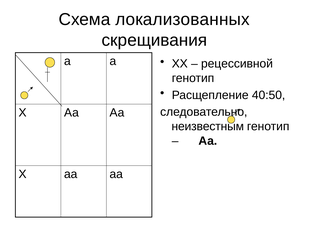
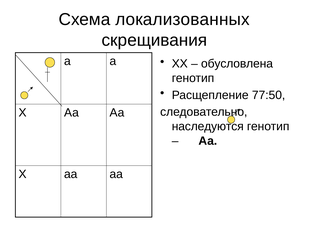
рецессивной: рецессивной -> обусловлена
40:50: 40:50 -> 77:50
неизвестным: неизвестным -> наследуются
